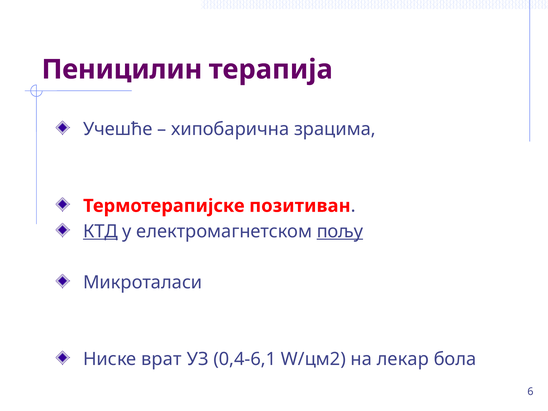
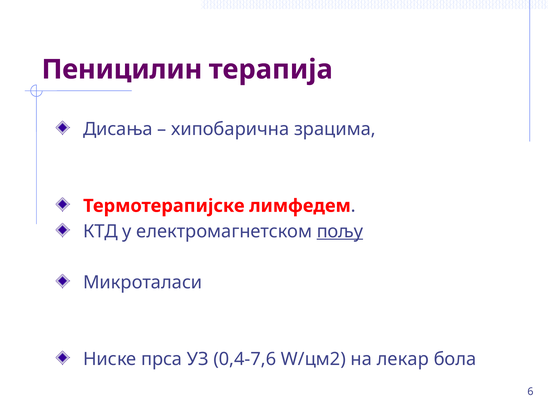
Учешће: Учешће -> Дисања
позитиван: позитиван -> лимфедем
КТД underline: present -> none
врат: врат -> прса
0,4-6,1: 0,4-6,1 -> 0,4-7,6
